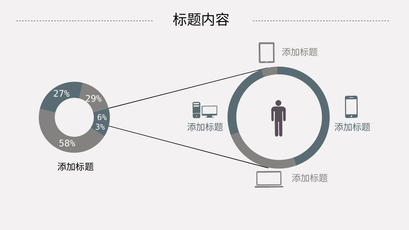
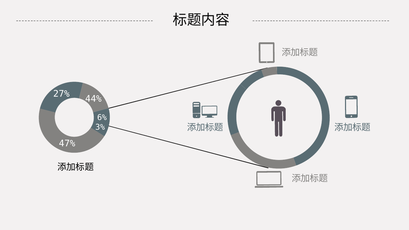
29%: 29% -> 44%
58%: 58% -> 47%
